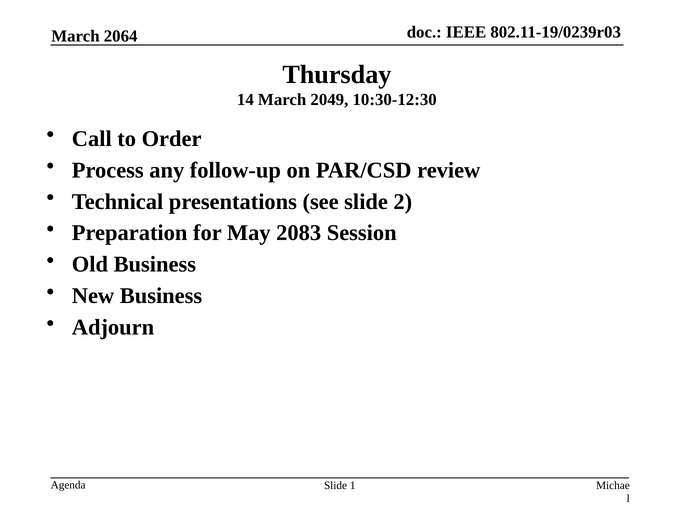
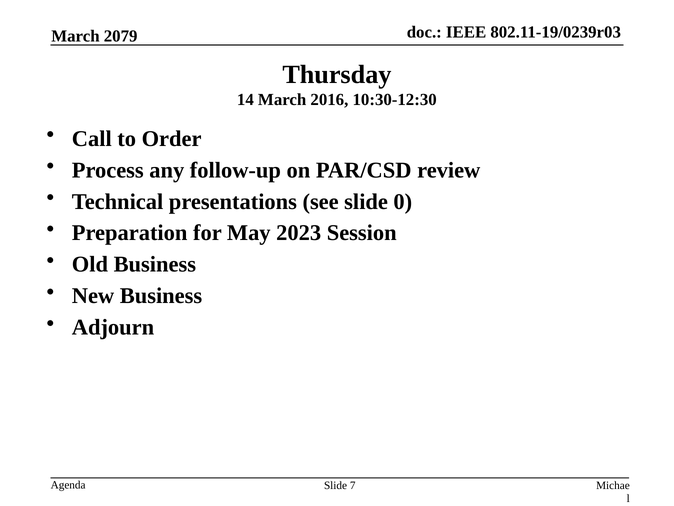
2064: 2064 -> 2079
2049: 2049 -> 2016
2: 2 -> 0
2083: 2083 -> 2023
1: 1 -> 7
